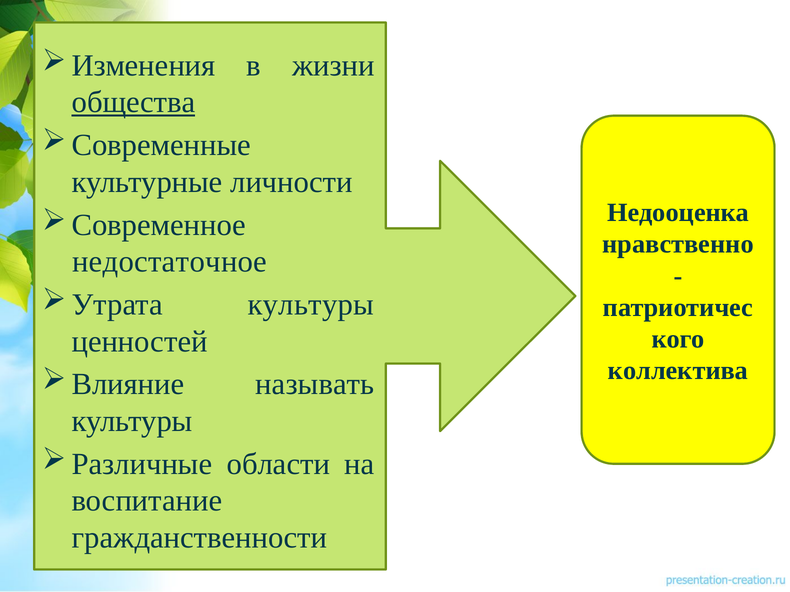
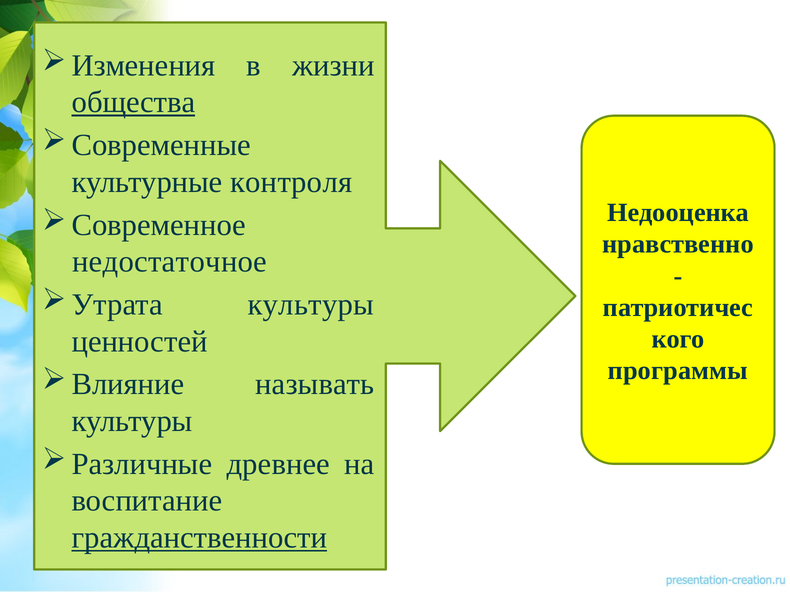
личности: личности -> контроля
коллектива: коллектива -> программы
области: области -> древнее
гражданственности underline: none -> present
